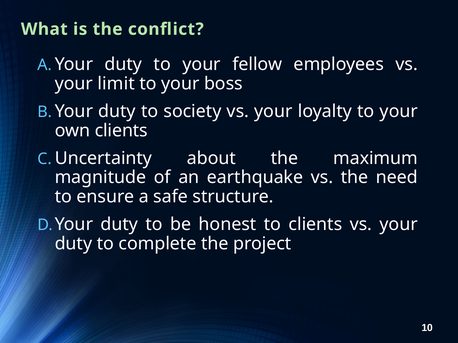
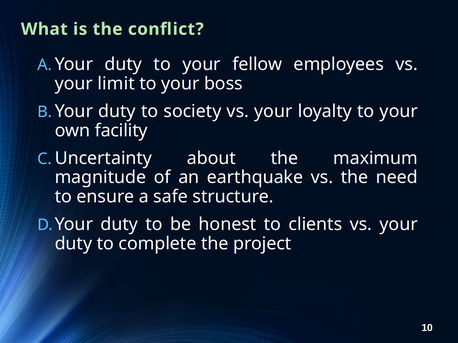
own clients: clients -> facility
